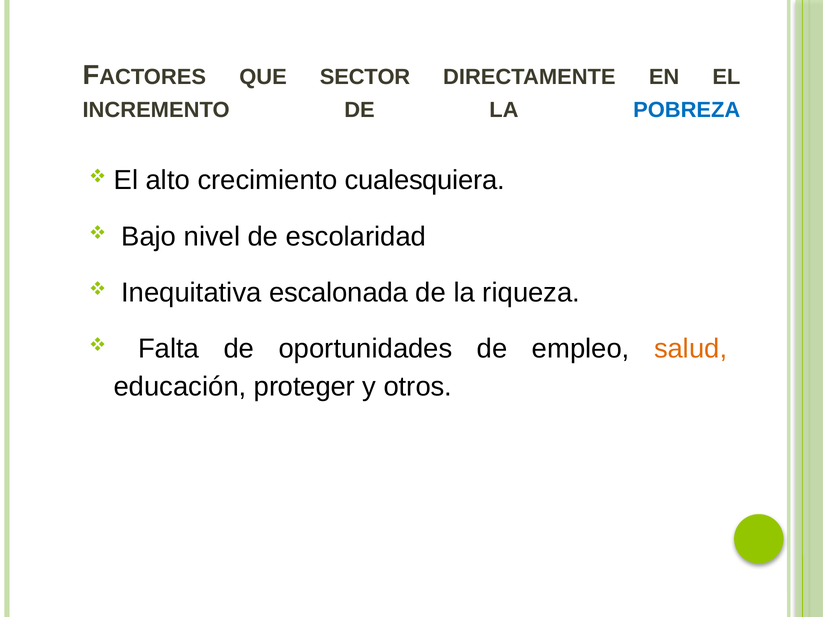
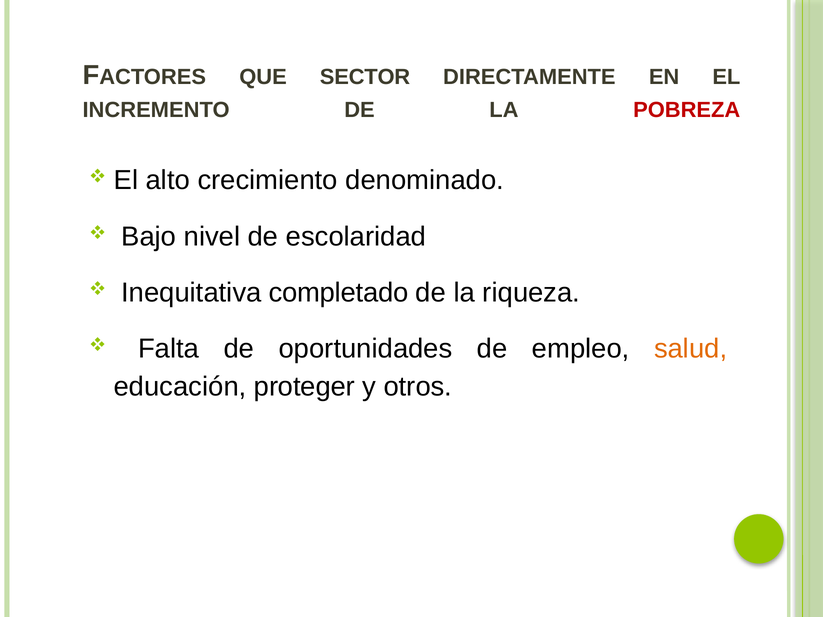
POBREZA colour: blue -> red
cualesquiera: cualesquiera -> denominado
escalonada: escalonada -> completado
